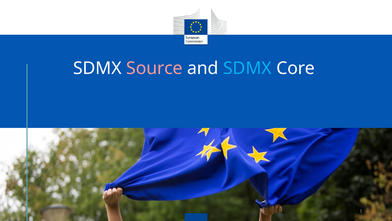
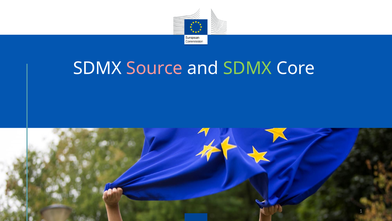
SDMX at (247, 68) colour: light blue -> light green
